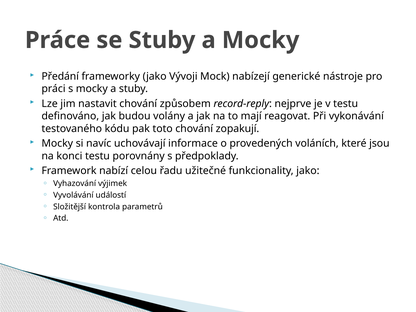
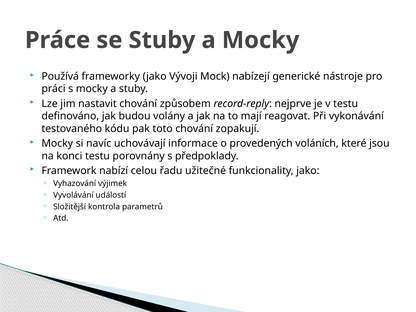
Předání: Předání -> Používá
